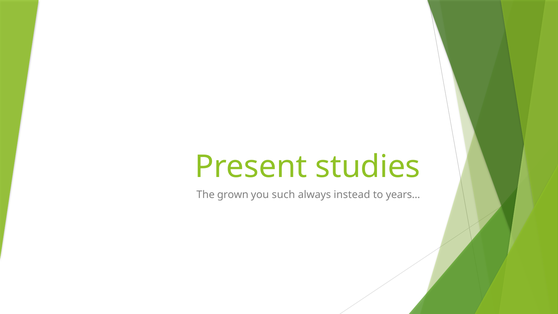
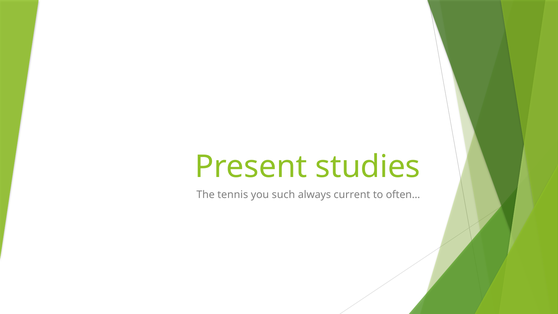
grown: grown -> tennis
instead: instead -> current
years…: years… -> often…
